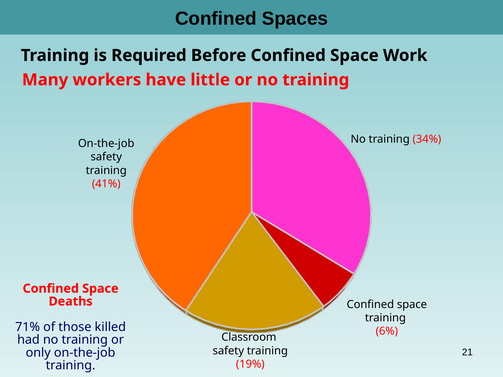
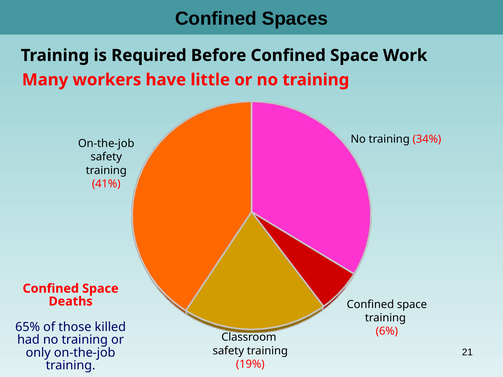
71%: 71% -> 65%
